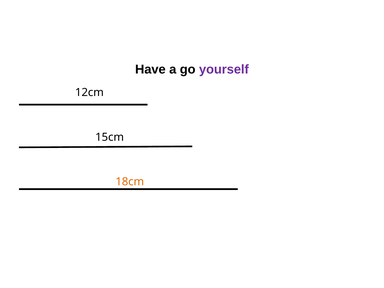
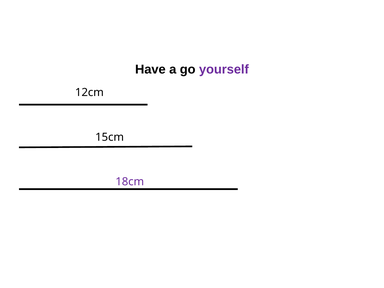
18cm colour: orange -> purple
